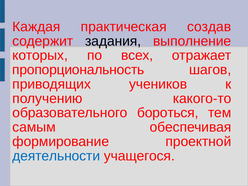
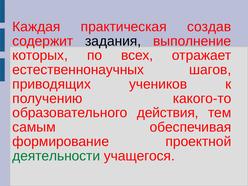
пропорциональность: пропорциональность -> естественнонаучных
бороться: бороться -> действия
деятельности colour: blue -> green
